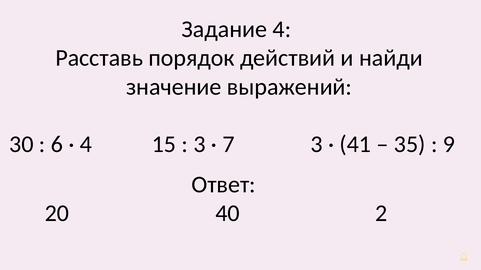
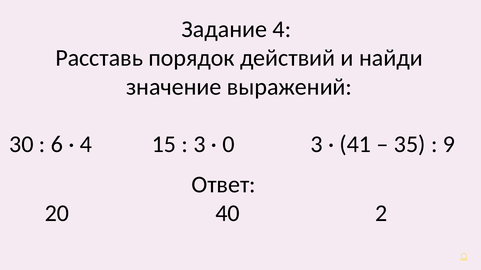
7: 7 -> 0
